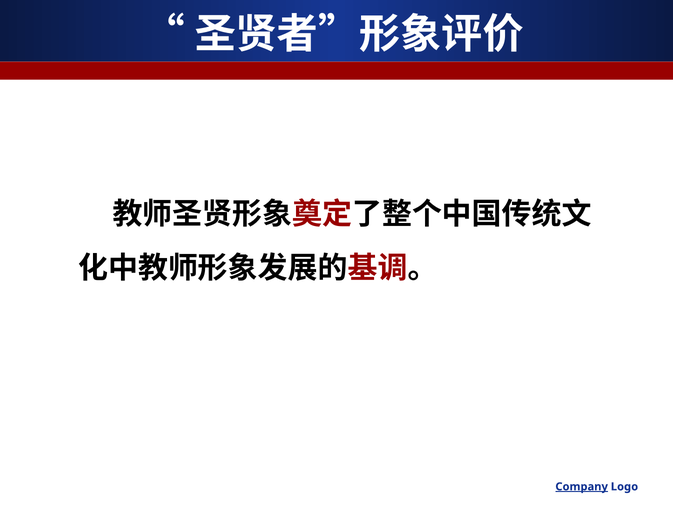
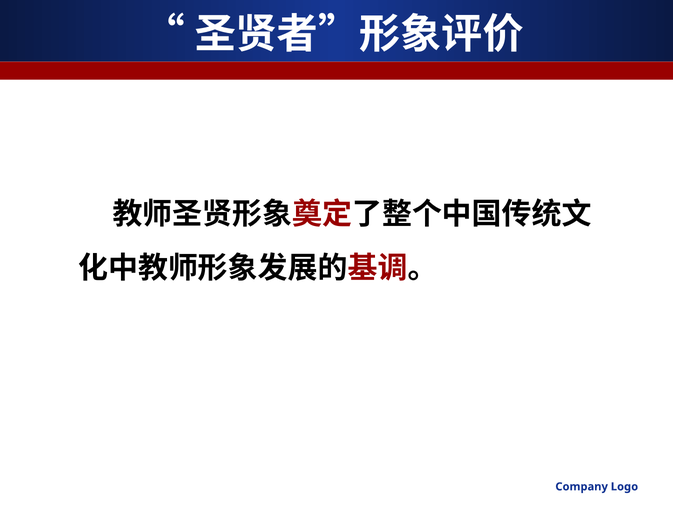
Company underline: present -> none
